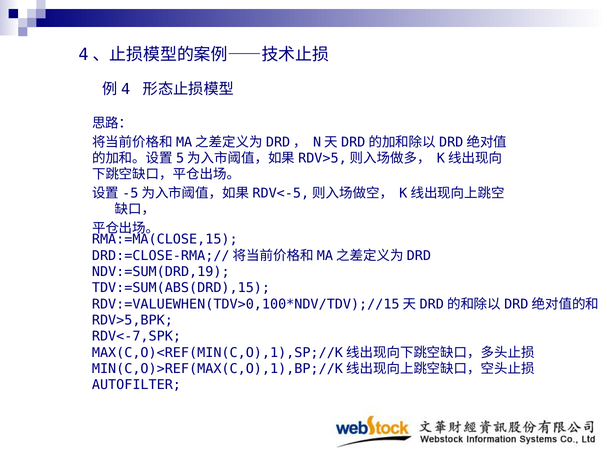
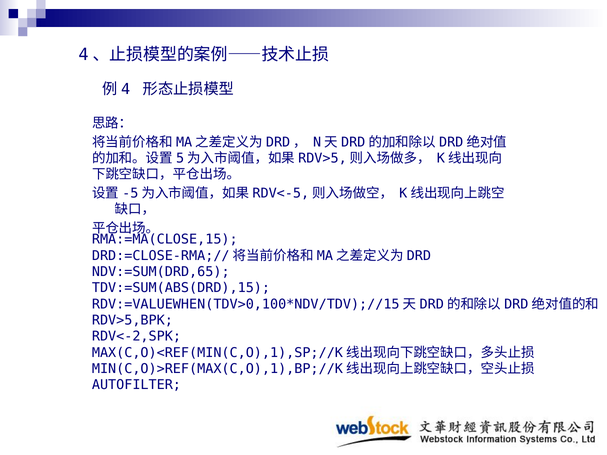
NDV:=SUM(DRD,19: NDV:=SUM(DRD,19 -> NDV:=SUM(DRD,65
RDV<-7,SPK: RDV<-7,SPK -> RDV<-2,SPK
